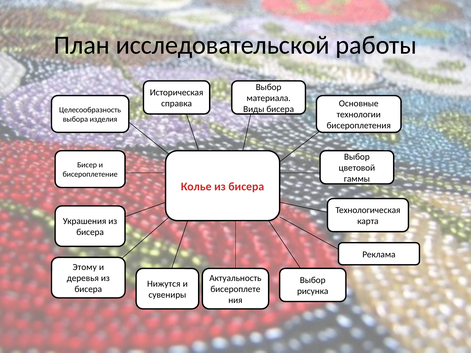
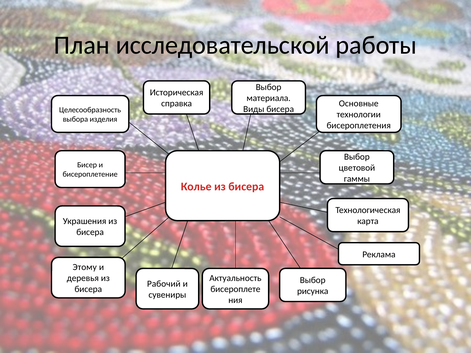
Нижутся: Нижутся -> Рабочий
